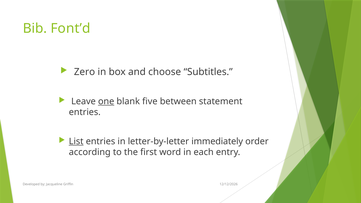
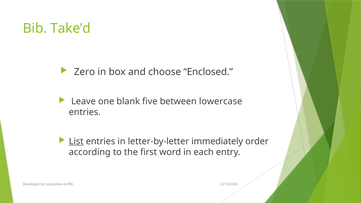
Font’d: Font’d -> Take’d
Subtitles: Subtitles -> Enclosed
one underline: present -> none
statement: statement -> lowercase
